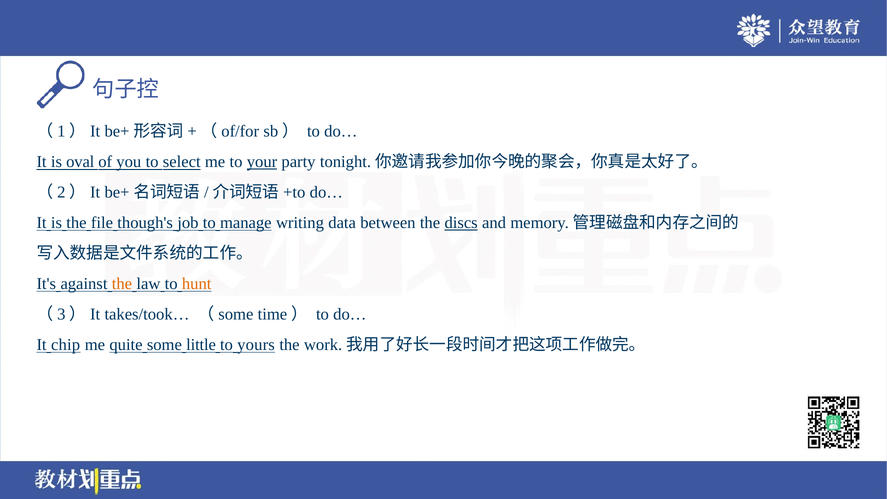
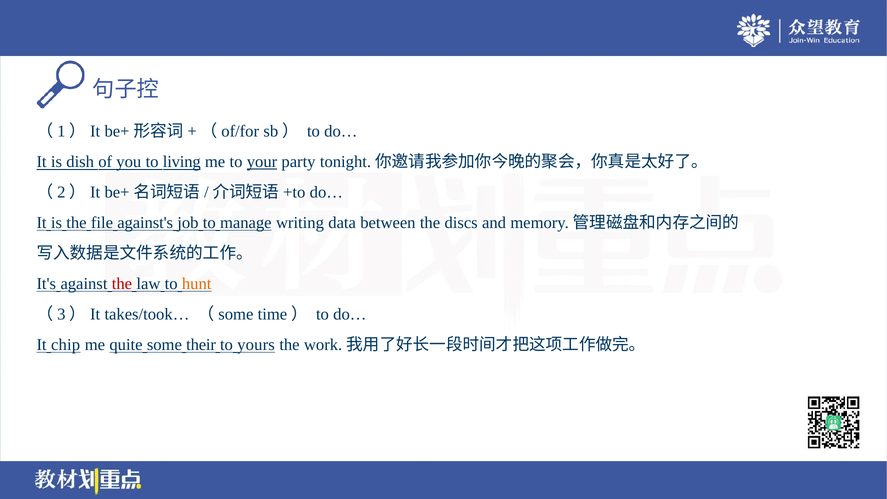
oval: oval -> dish
select: select -> living
though's: though's -> against's
discs underline: present -> none
the at (122, 284) colour: orange -> red
little: little -> their
